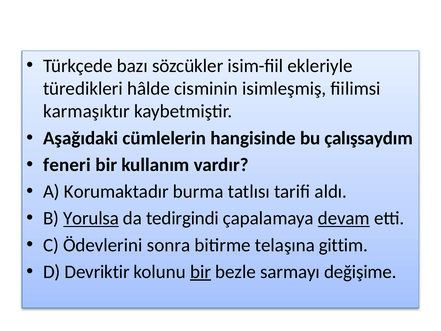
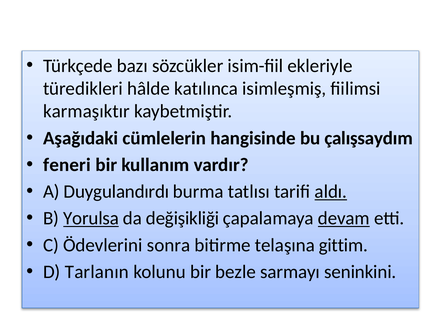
cisminin: cisminin -> katılınca
Korumaktadır: Korumaktadır -> Duygulandırdı
aldı underline: none -> present
tedirgindi: tedirgindi -> değişikliği
Devriktir: Devriktir -> Tarlanın
bir at (201, 272) underline: present -> none
değişime: değişime -> seninkini
